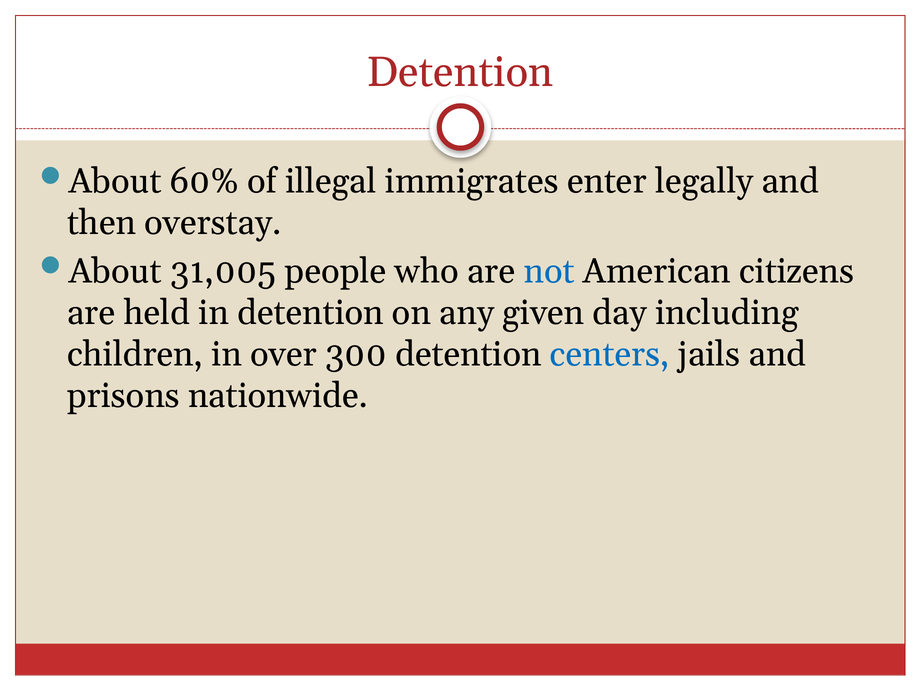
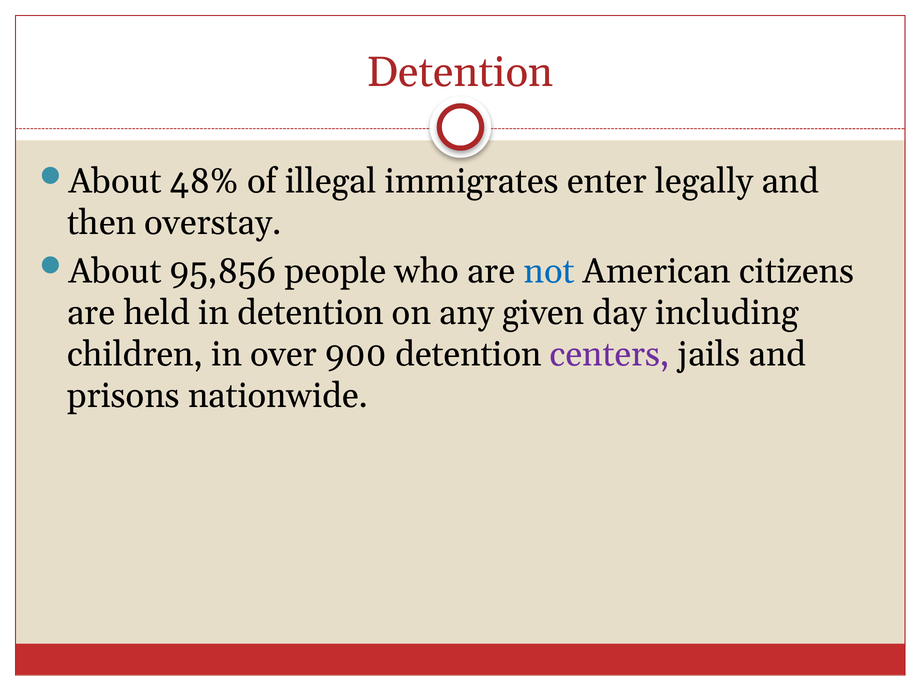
60%: 60% -> 48%
31,005: 31,005 -> 95,856
300: 300 -> 900
centers colour: blue -> purple
